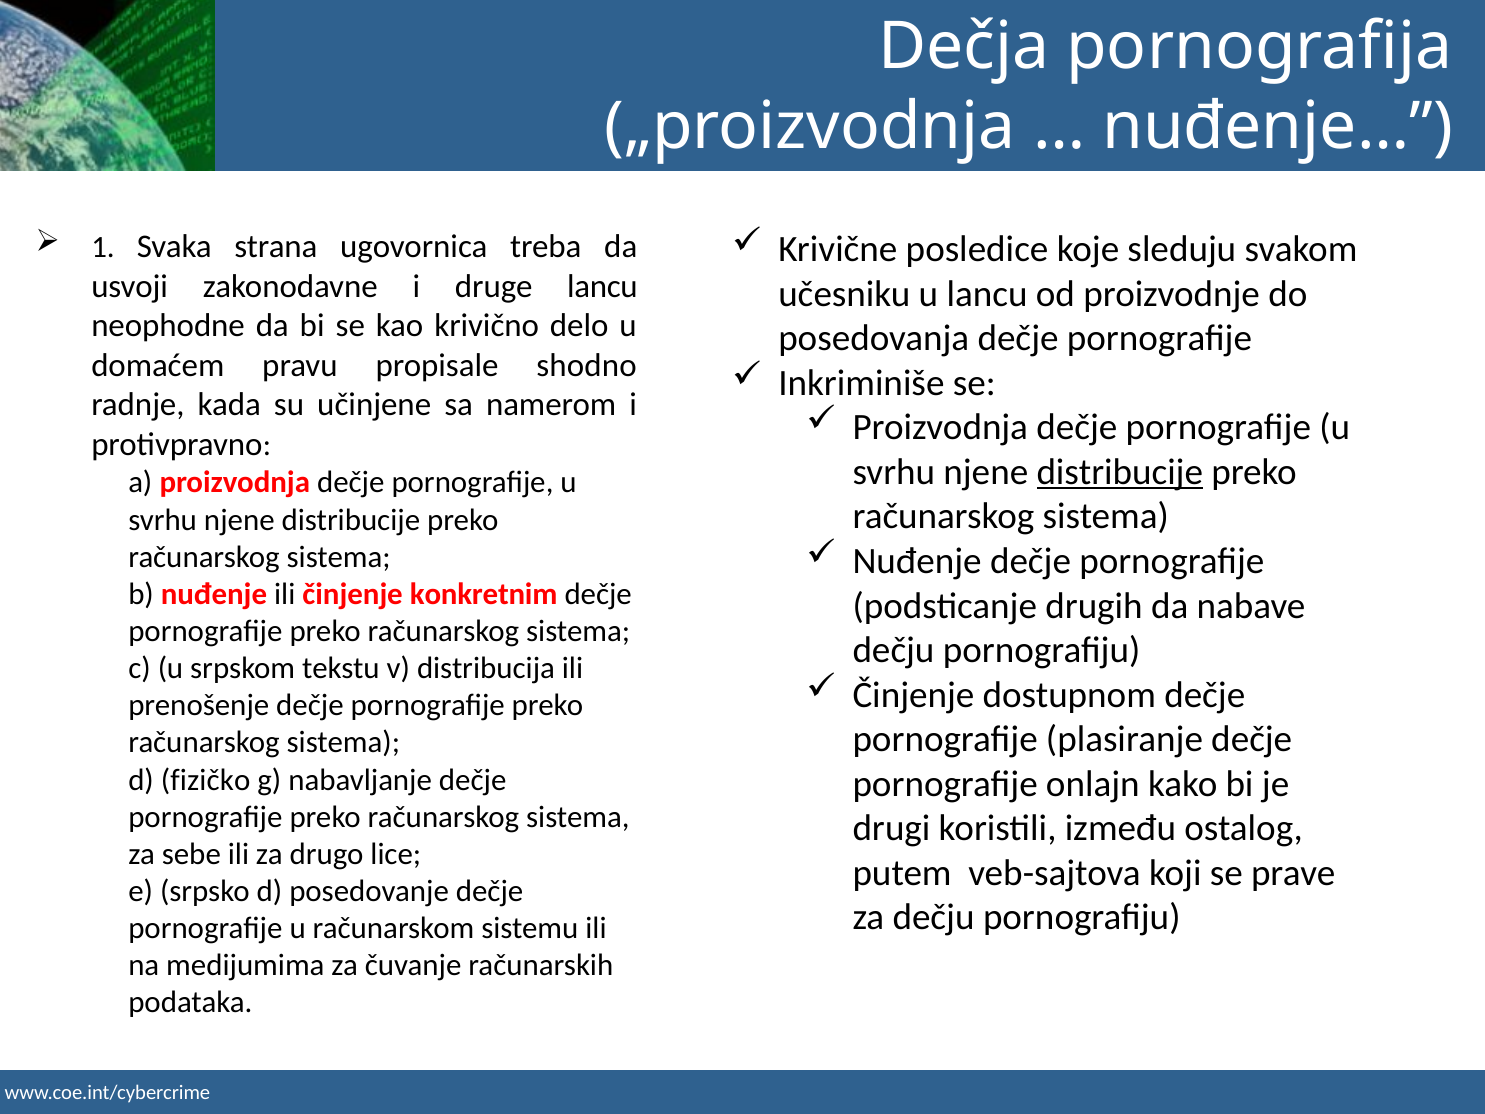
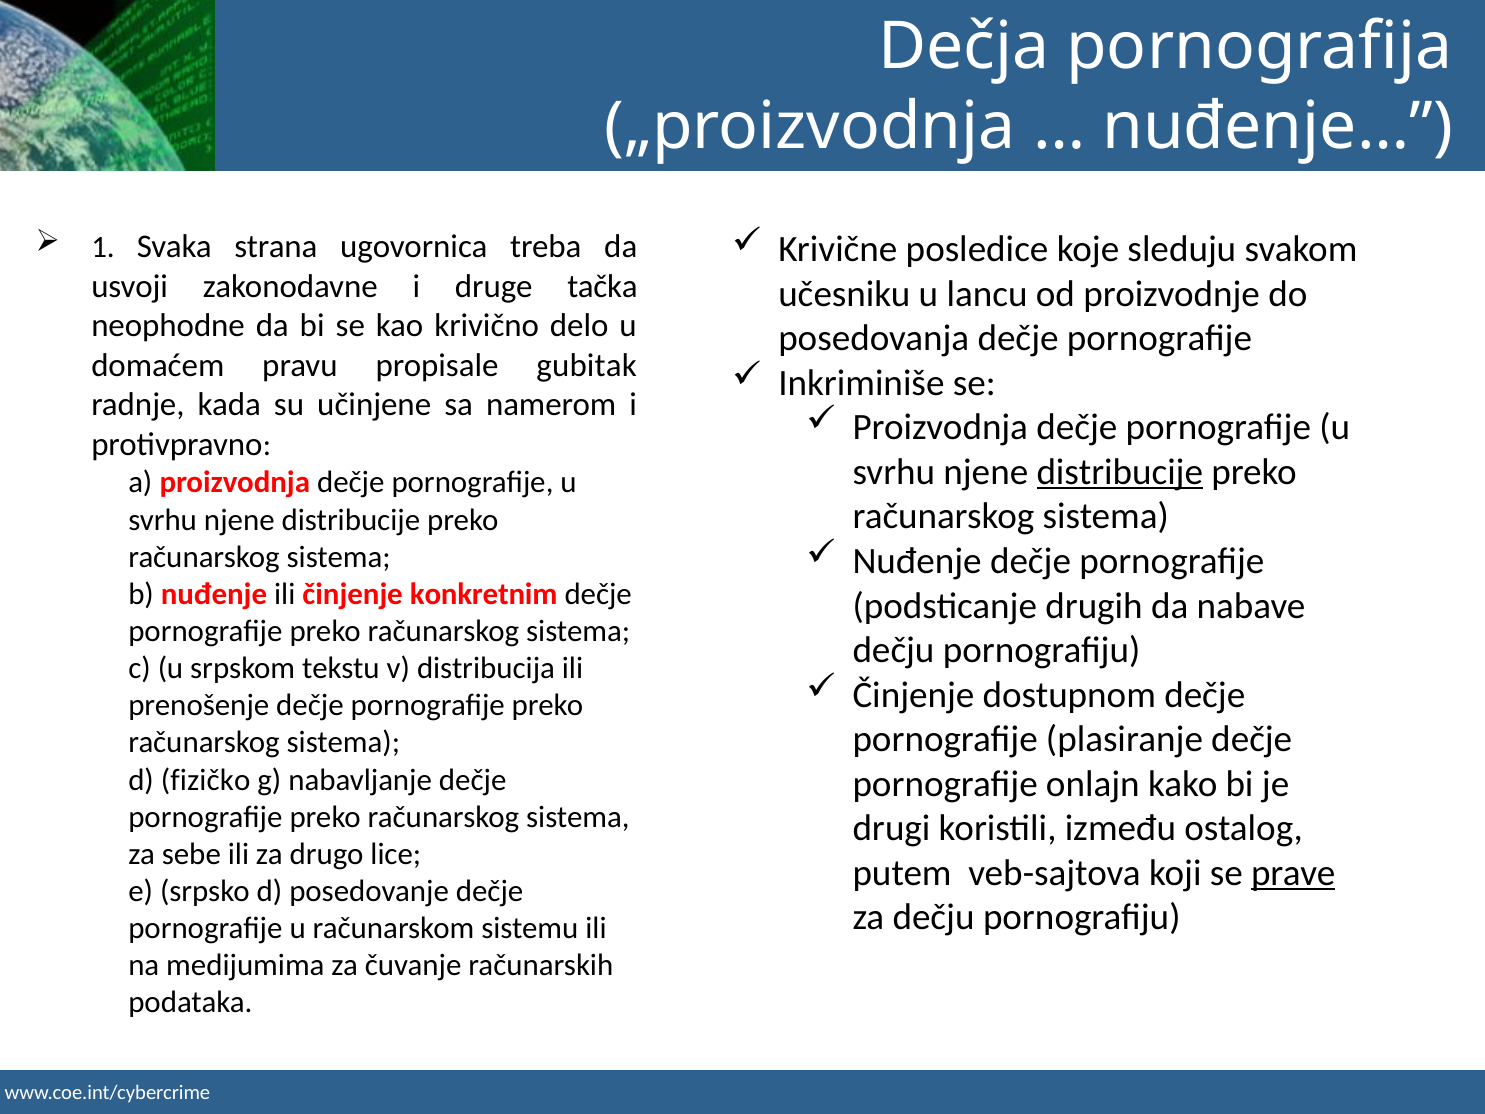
druge lancu: lancu -> tačka
shodno: shodno -> gubitak
prave underline: none -> present
